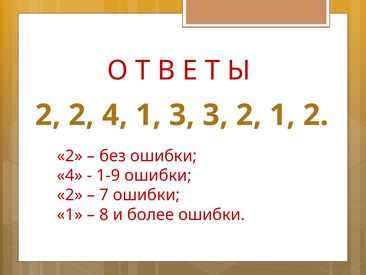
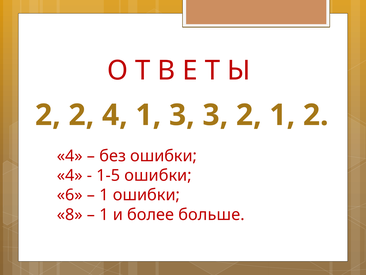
2 at (70, 156): 2 -> 4
1-9: 1-9 -> 1-5
2 at (70, 195): 2 -> 6
7 at (104, 195): 7 -> 1
1 at (70, 214): 1 -> 8
8 at (104, 214): 8 -> 1
более ошибки: ошибки -> больше
